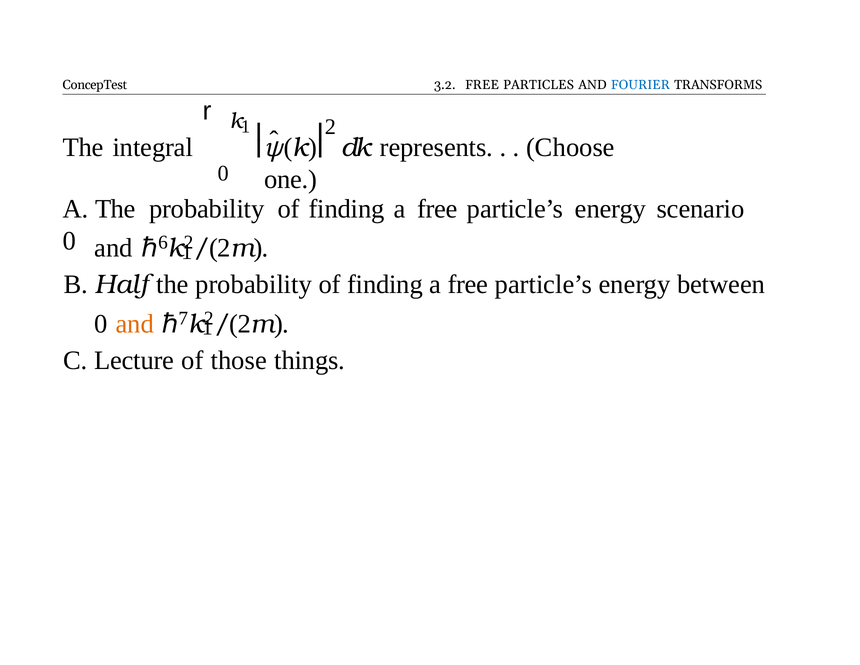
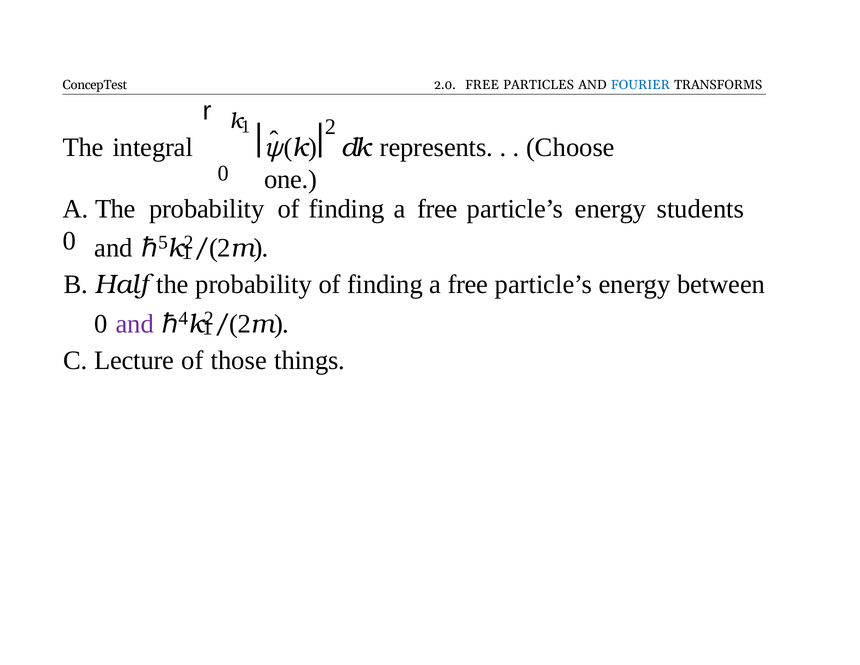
3.2: 3.2 -> 2.0
scenario: scenario -> students
6: 6 -> 5
and at (135, 324) colour: orange -> purple
7: 7 -> 4
